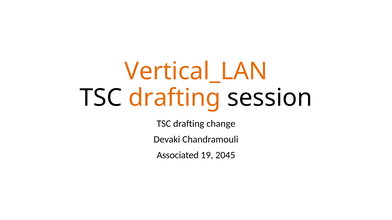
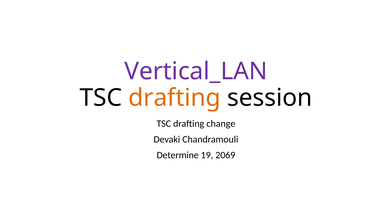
Vertical_LAN colour: orange -> purple
Associated: Associated -> Determine
2045: 2045 -> 2069
